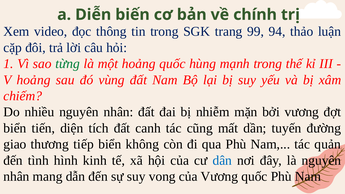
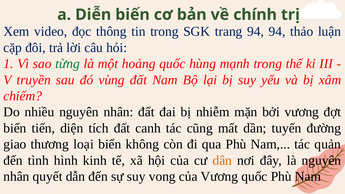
trang 99: 99 -> 94
V hoảng: hoảng -> truyền
tiếp: tiếp -> loại
dân colour: blue -> orange
mang: mang -> quyết
